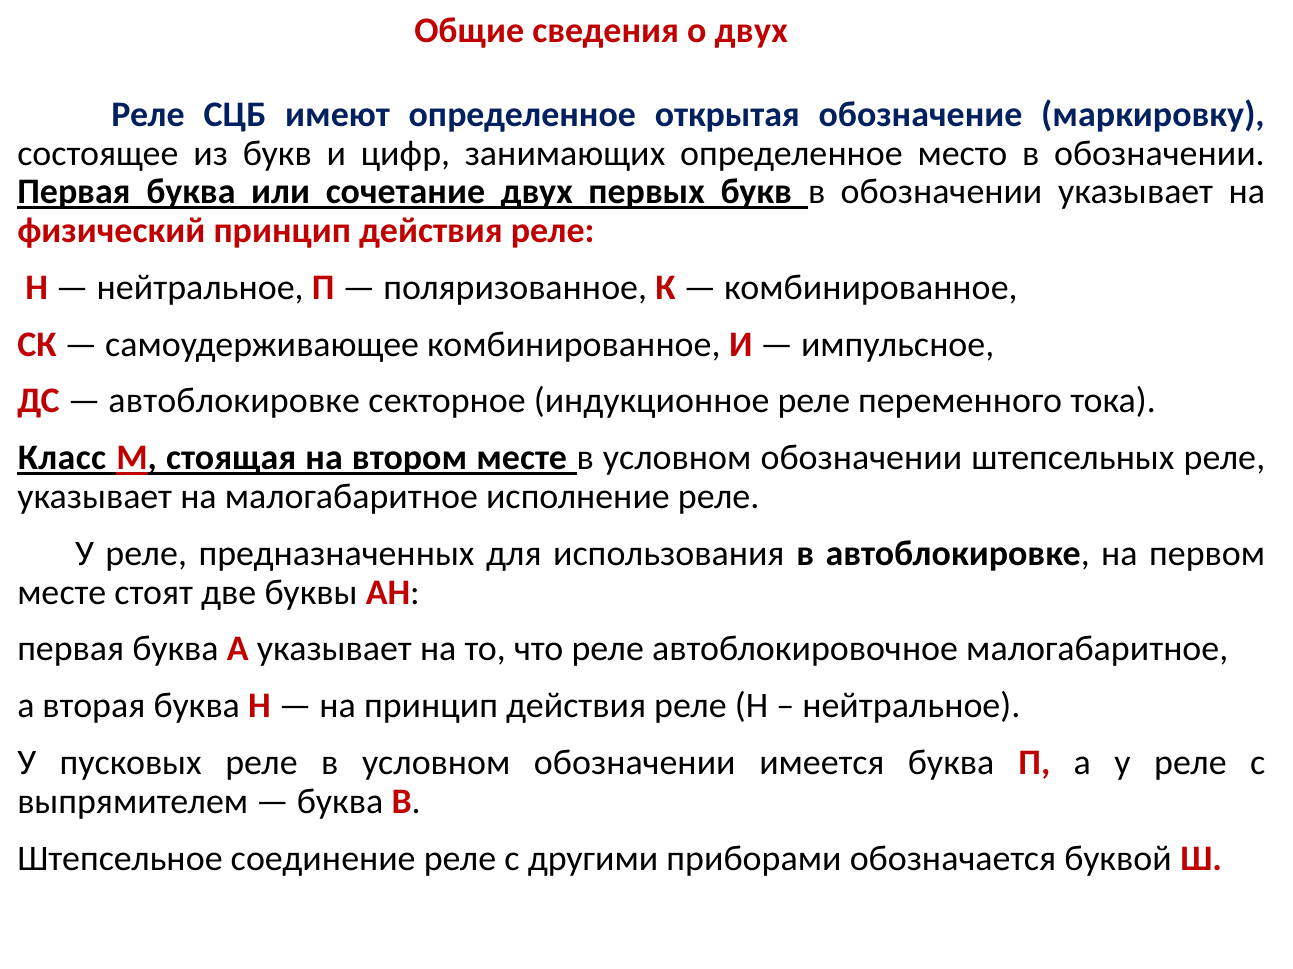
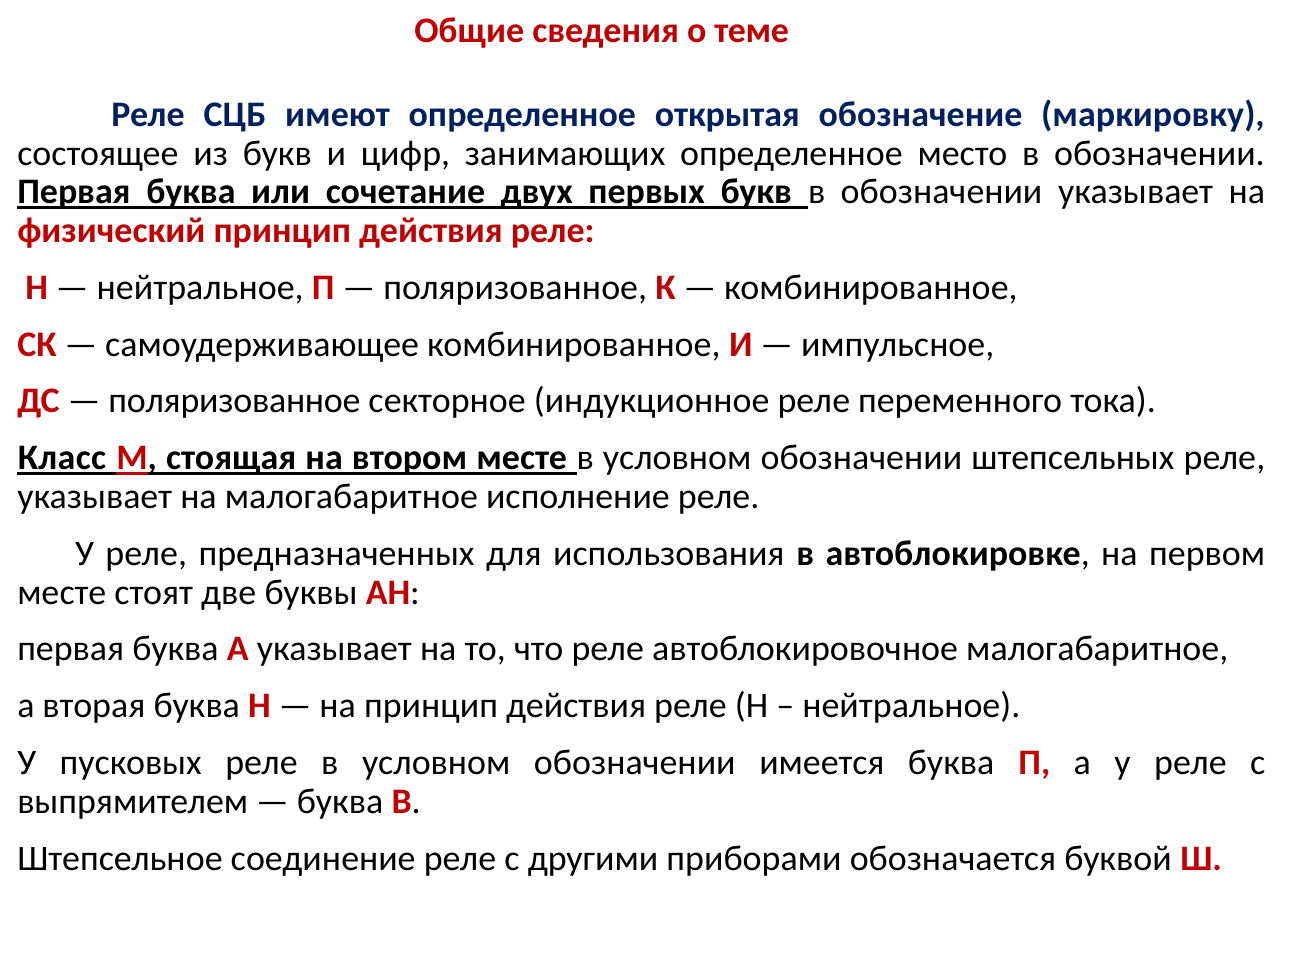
о двух: двух -> теме
автоблокировке at (234, 401): автоблокировке -> поляризованное
